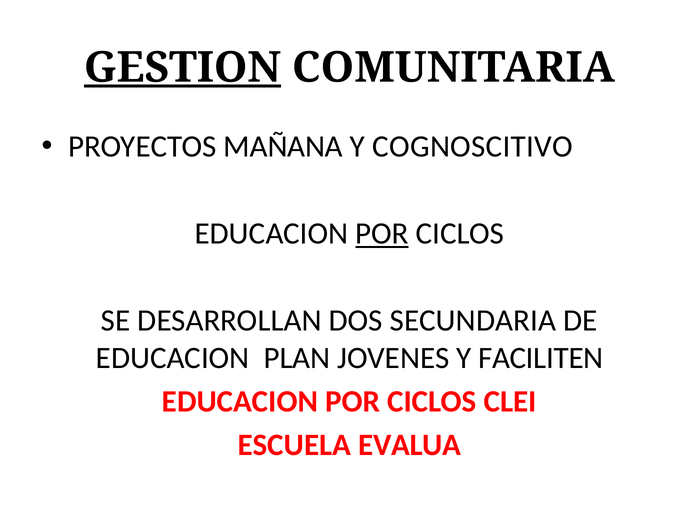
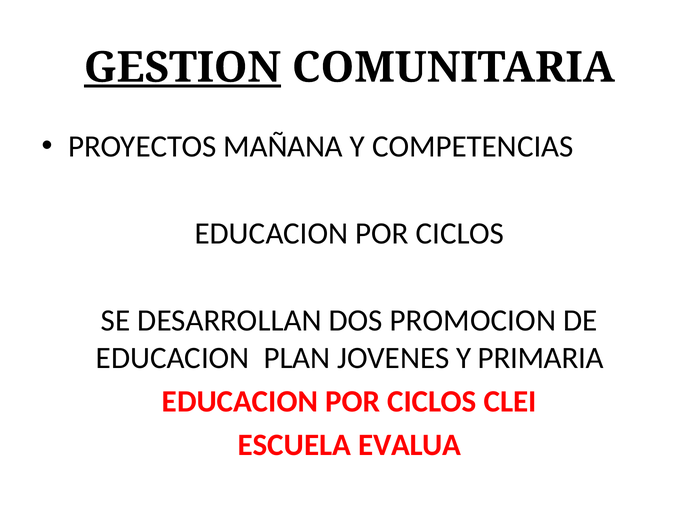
COGNOSCITIVO: COGNOSCITIVO -> COMPETENCIAS
POR at (382, 234) underline: present -> none
SECUNDARIA: SECUNDARIA -> PROMOCION
FACILITEN: FACILITEN -> PRIMARIA
